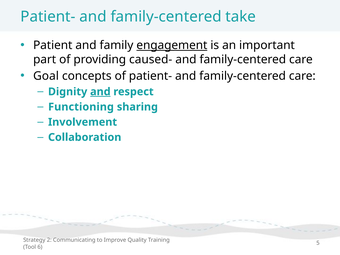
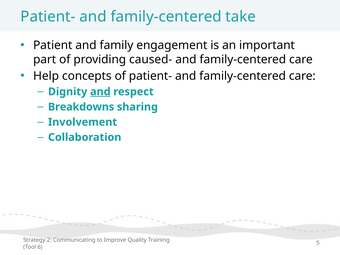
engagement underline: present -> none
Goal: Goal -> Help
Functioning: Functioning -> Breakdowns
